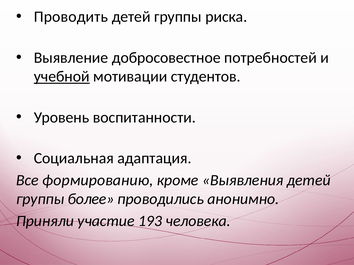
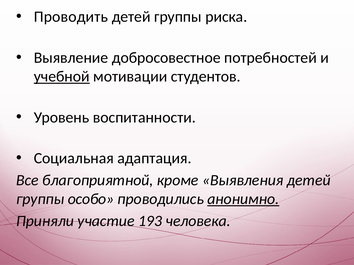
формированию: формированию -> благоприятной
более: более -> особо
анонимно underline: none -> present
